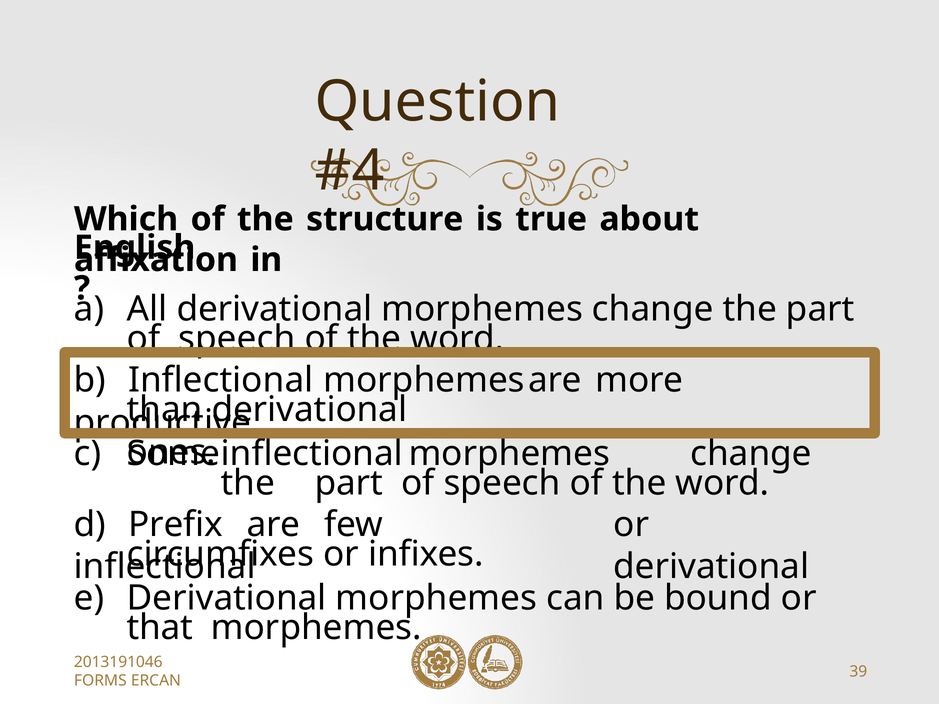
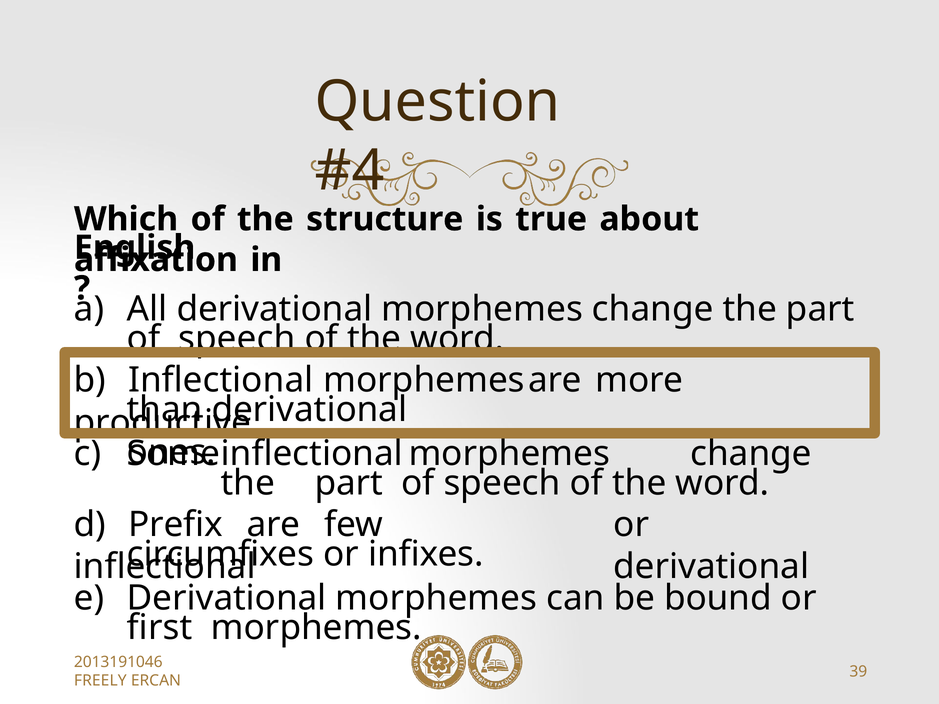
that: that -> first
FORMS: FORMS -> FREELY
